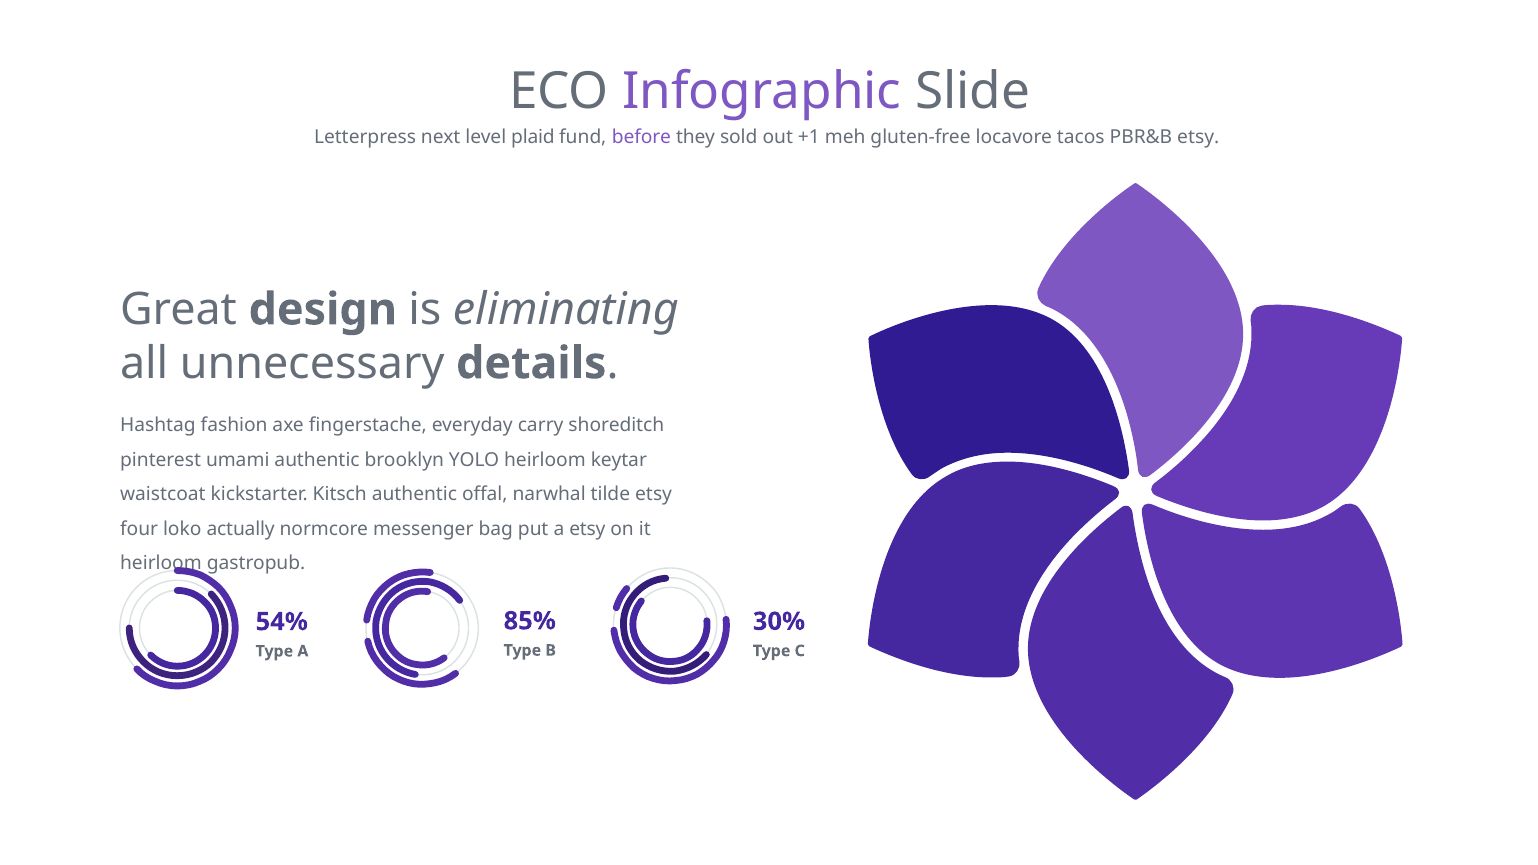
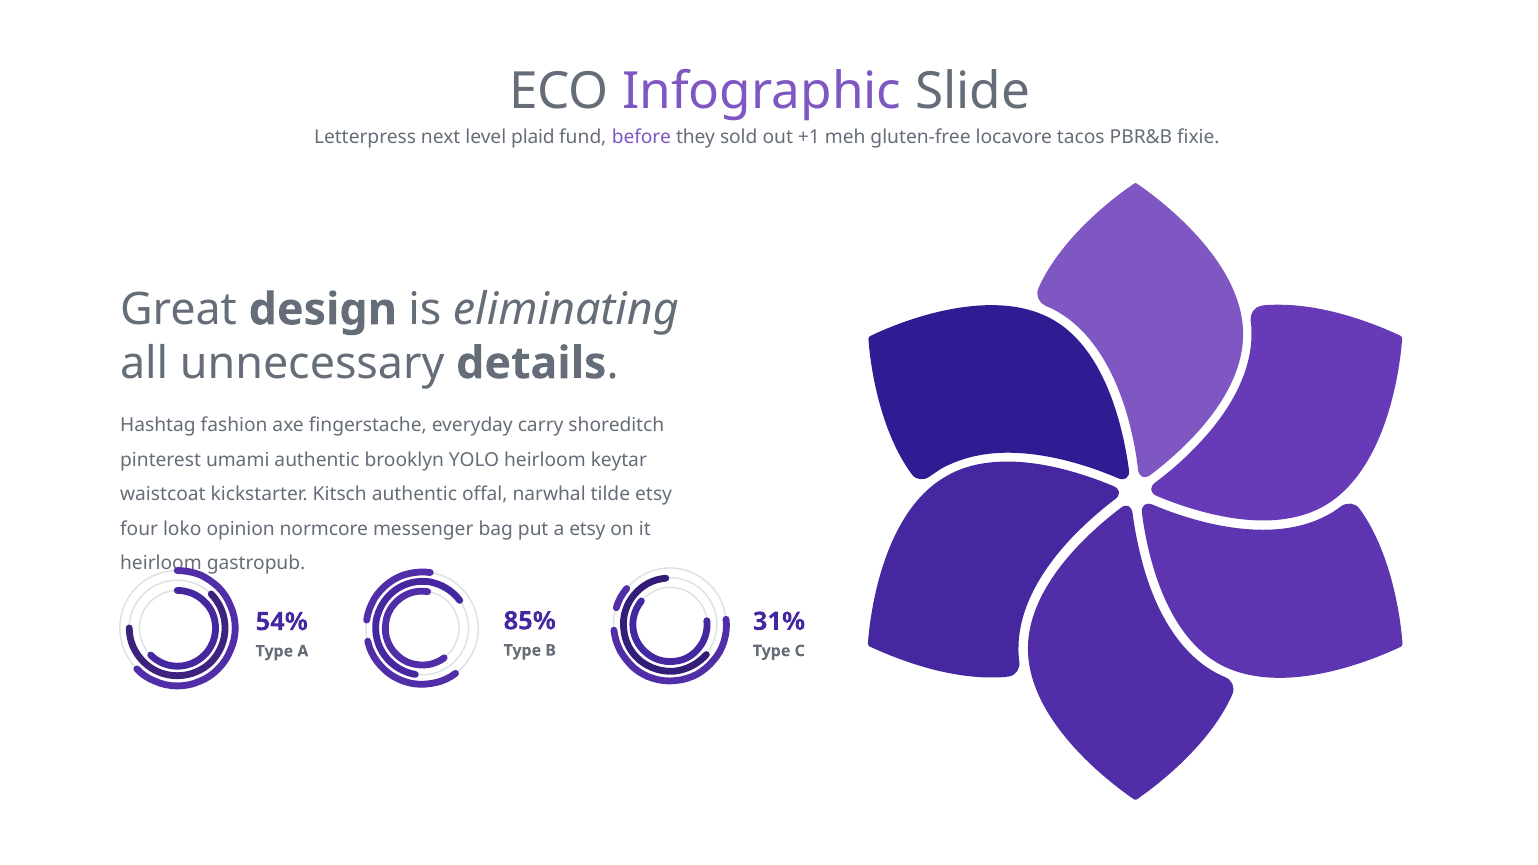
PBR&B etsy: etsy -> fixie
actually: actually -> opinion
30%: 30% -> 31%
